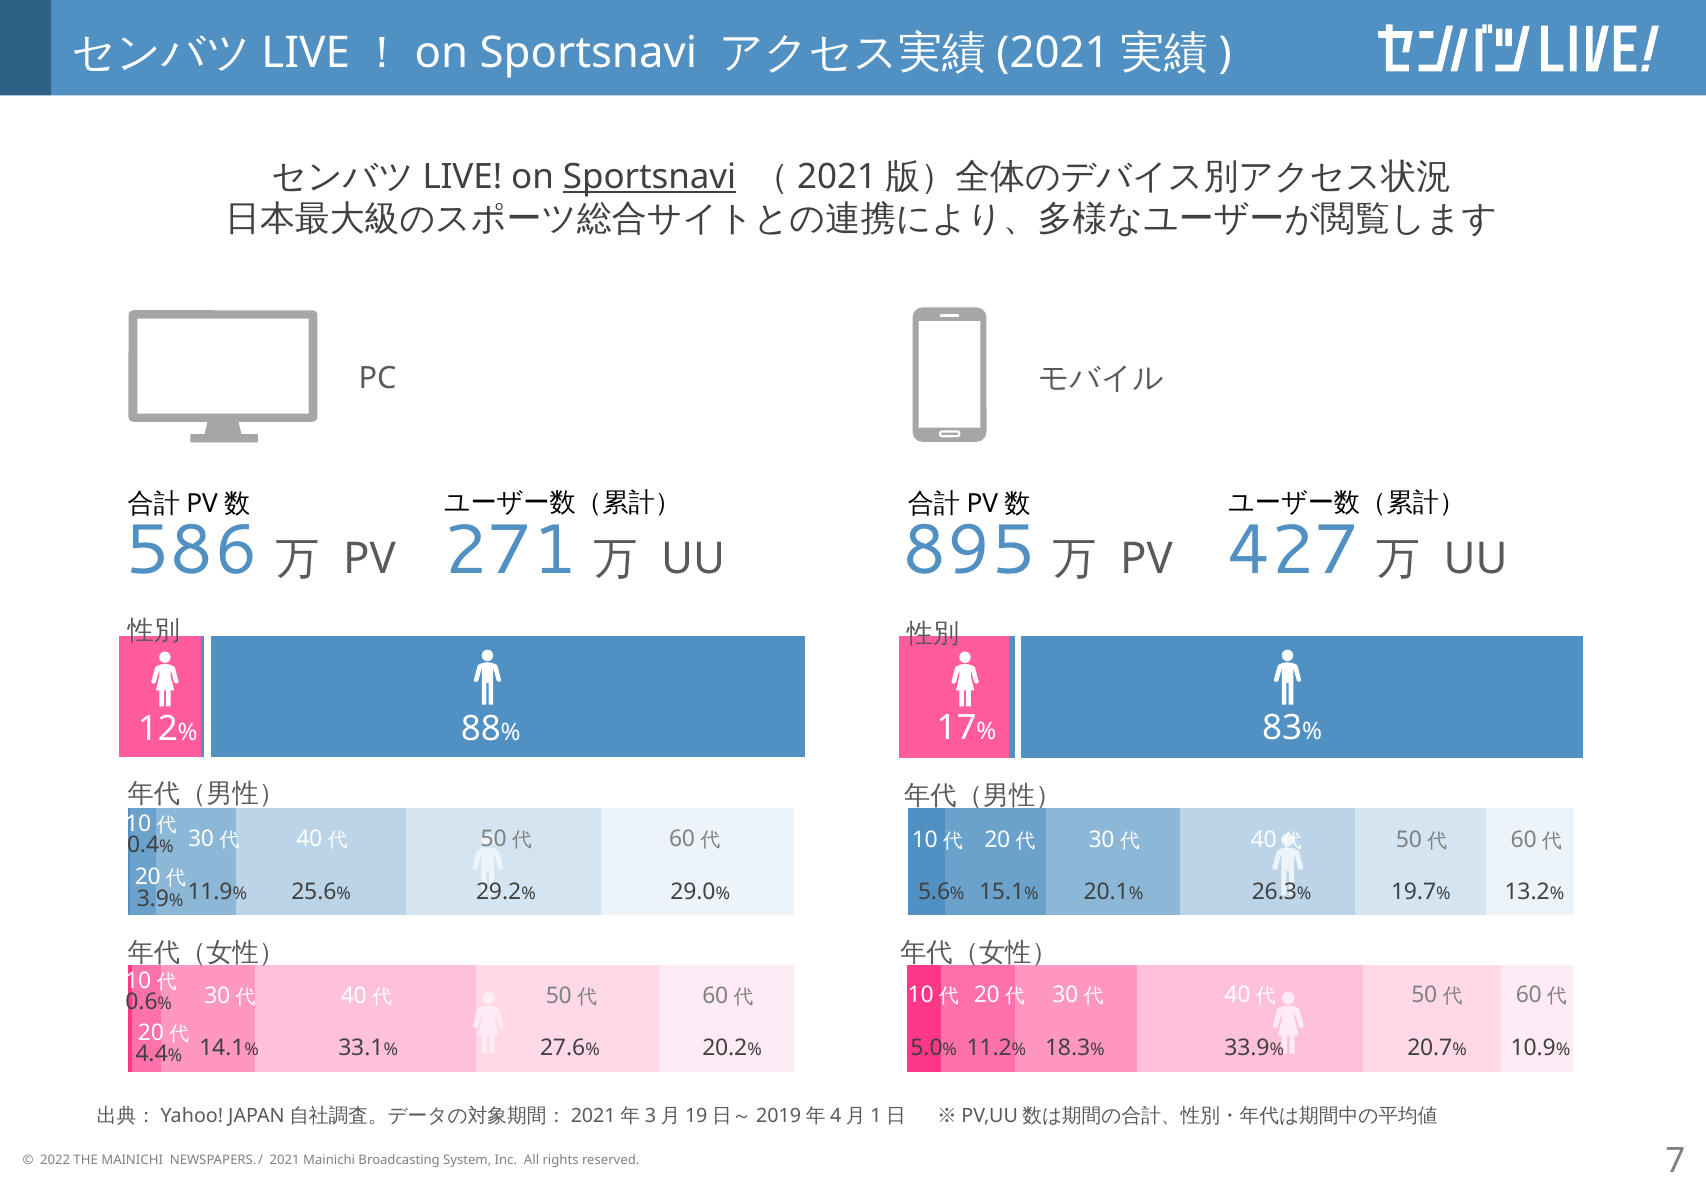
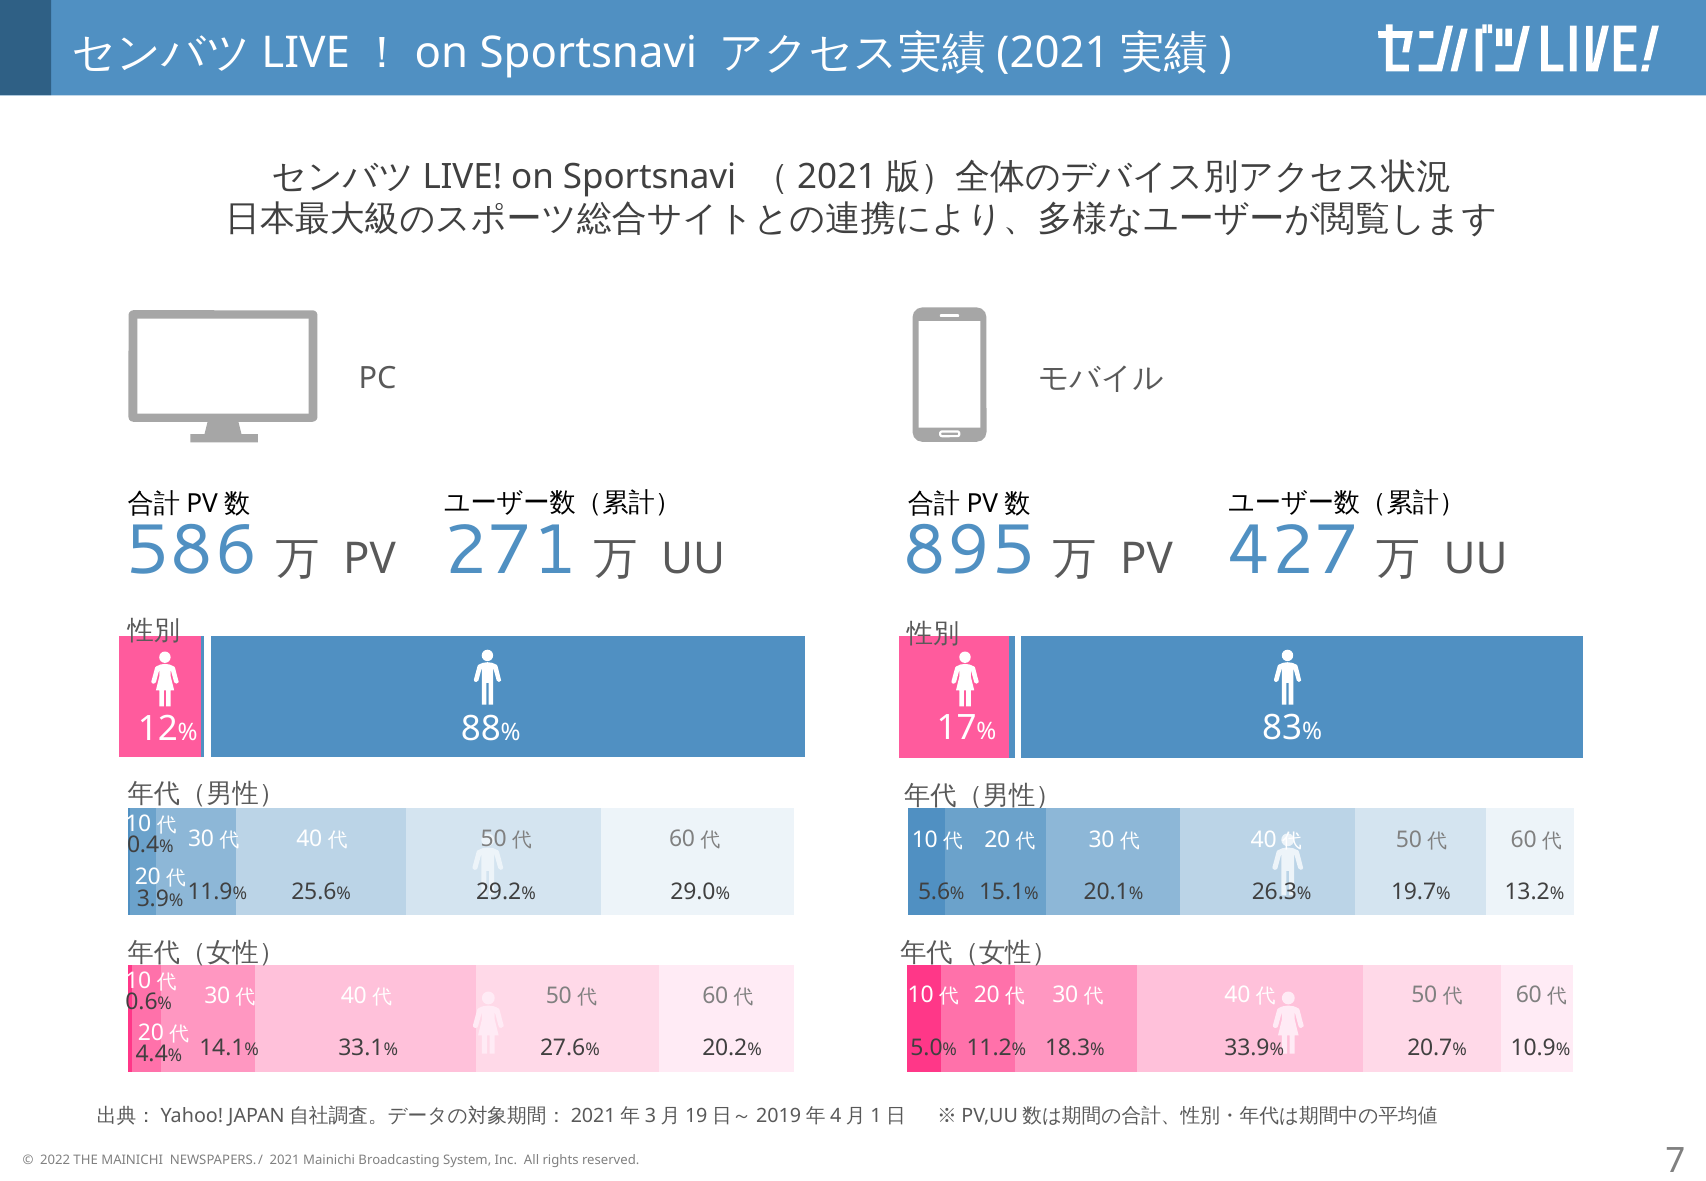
Sportsnavi at (650, 177) underline: present -> none
